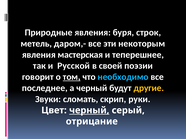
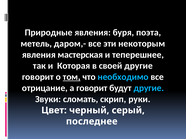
строк: строк -> поэта
Русской: Русской -> Которая
своей поэзии: поэзии -> другие
последнее: последнее -> отрицание
а черный: черный -> говорит
другие at (149, 88) colour: yellow -> light blue
черный at (89, 111) underline: present -> none
отрицание: отрицание -> последнее
